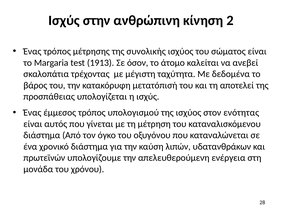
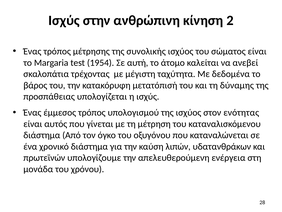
1913: 1913 -> 1954
όσον: όσον -> αυτή
αποτελεί: αποτελεί -> δύναμης
